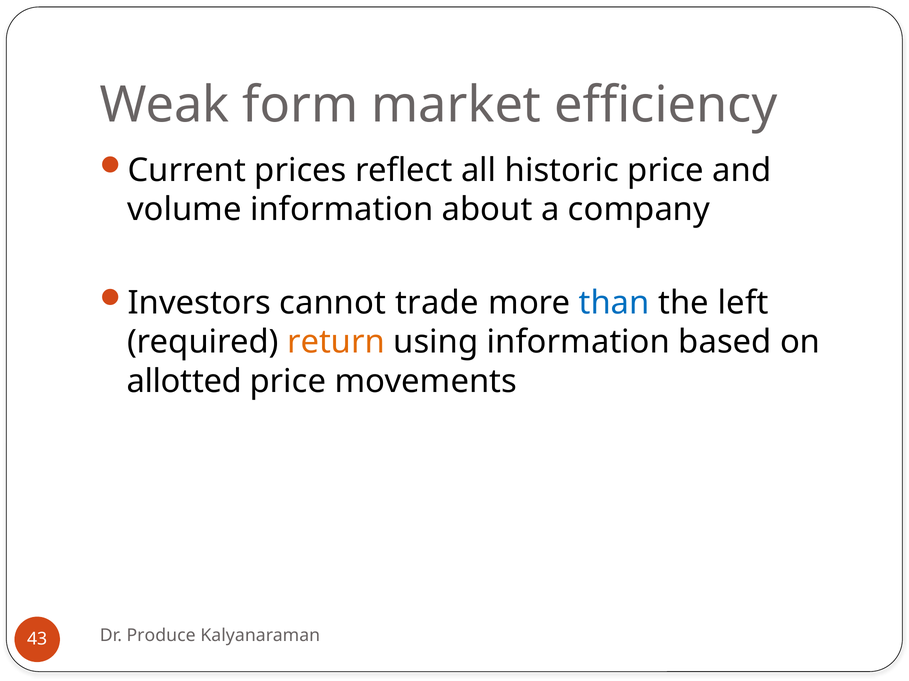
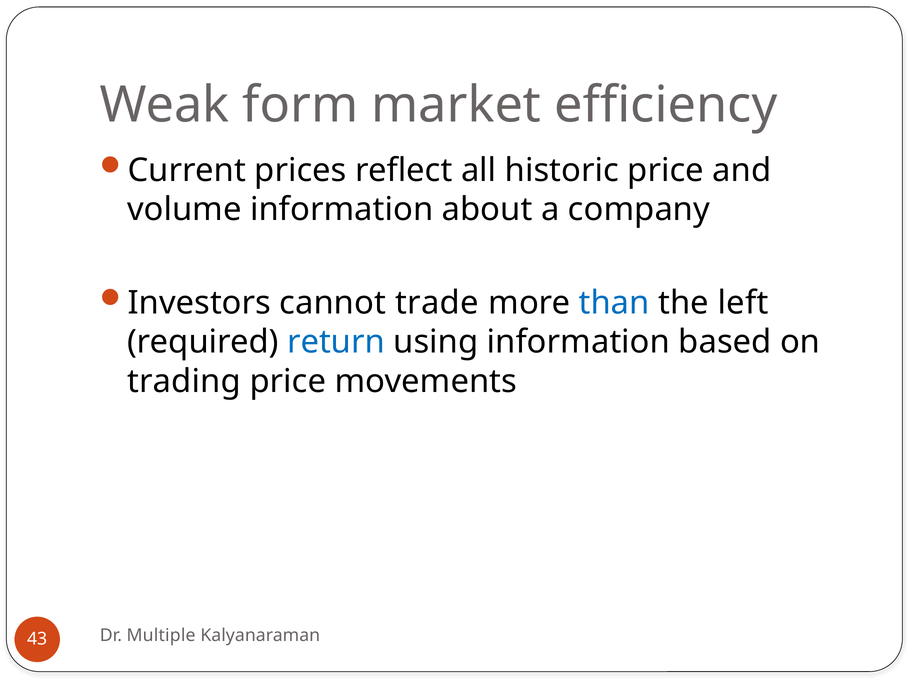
return colour: orange -> blue
allotted: allotted -> trading
Produce: Produce -> Multiple
